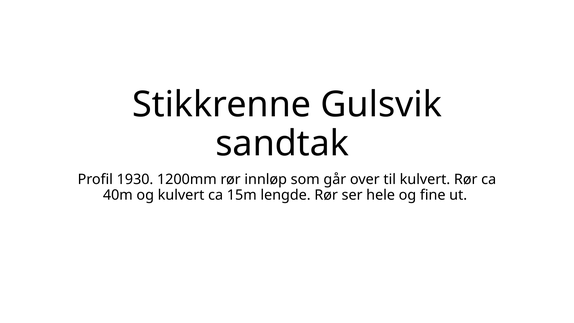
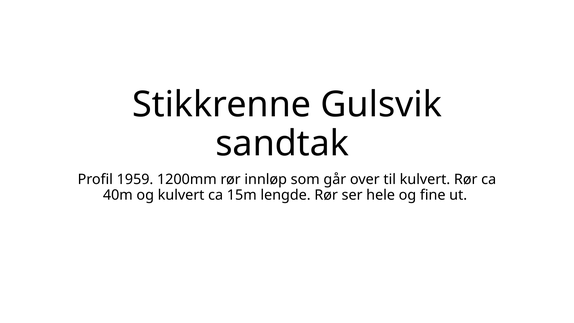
1930: 1930 -> 1959
